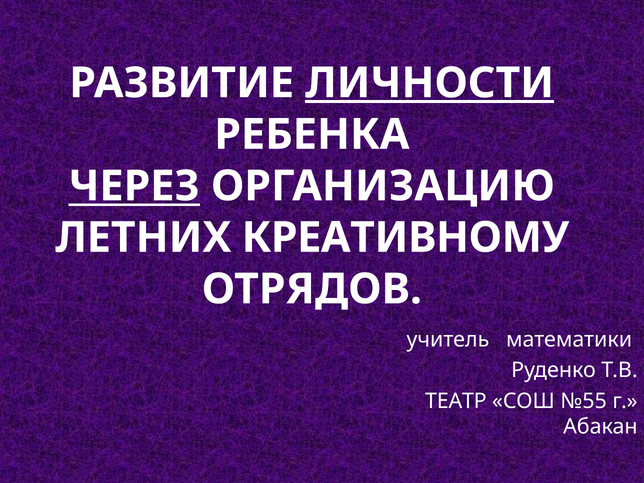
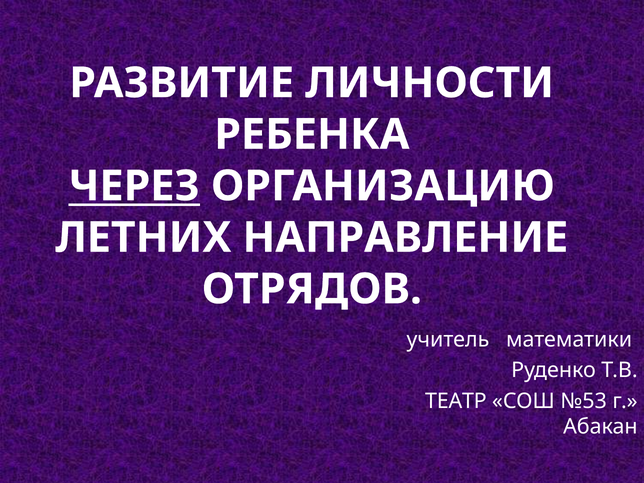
ЛИЧНОСТИ underline: present -> none
КРЕАТИВНОМУ: КРЕАТИВНОМУ -> НАПРАВЛЕНИЕ
№55: №55 -> №53
